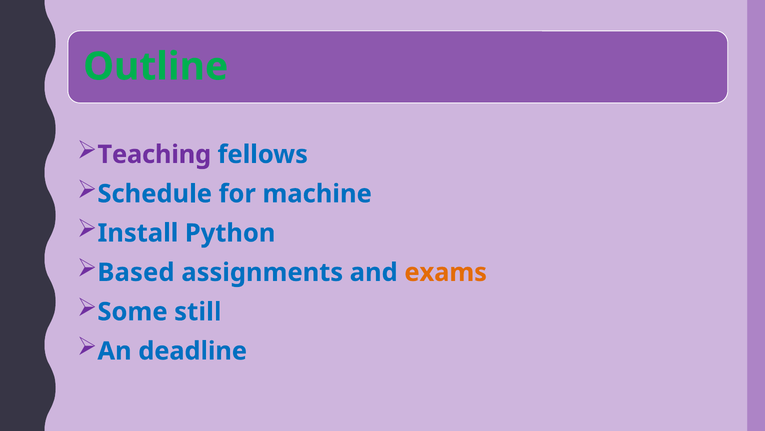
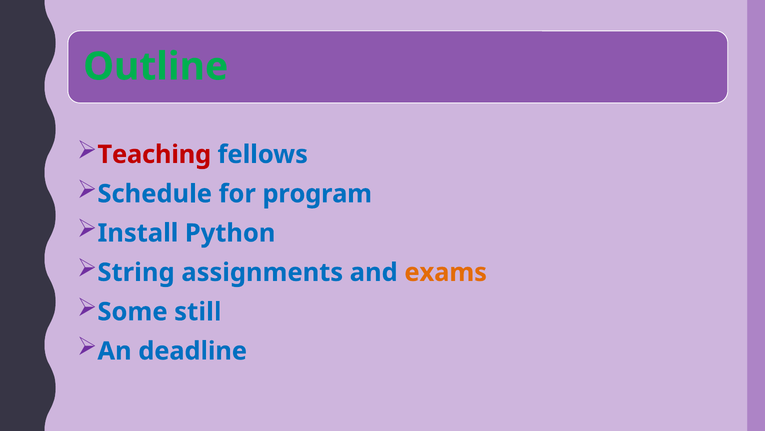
Teaching colour: purple -> red
machine: machine -> program
Based: Based -> String
